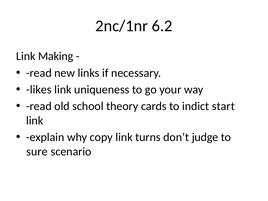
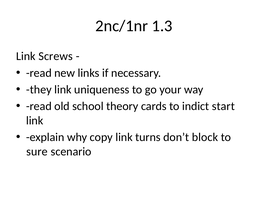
6.2: 6.2 -> 1.3
Making: Making -> Screws
likes: likes -> they
judge: judge -> block
